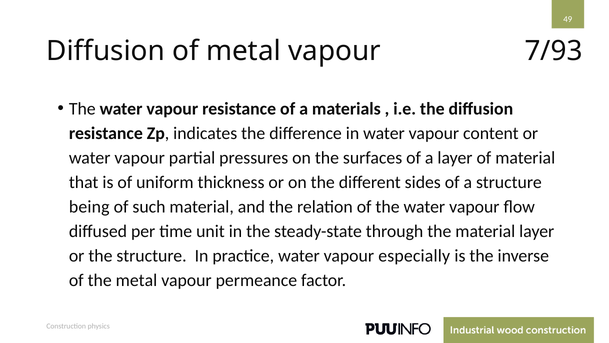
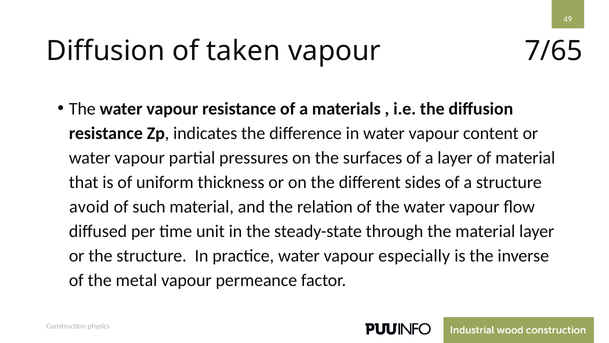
of metal: metal -> taken
7/93: 7/93 -> 7/65
being: being -> avoid
